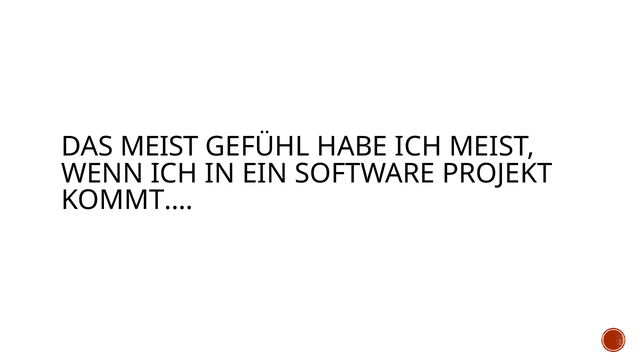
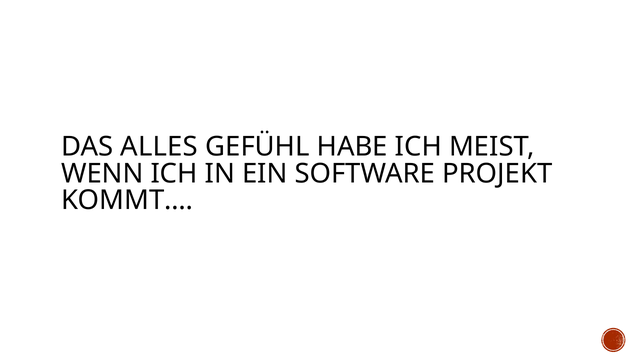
DAS MEIST: MEIST -> ALLES
